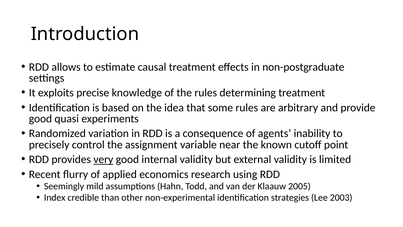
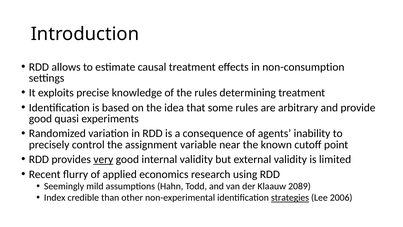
non-postgraduate: non-postgraduate -> non-consumption
2005: 2005 -> 2089
strategies underline: none -> present
2003: 2003 -> 2006
